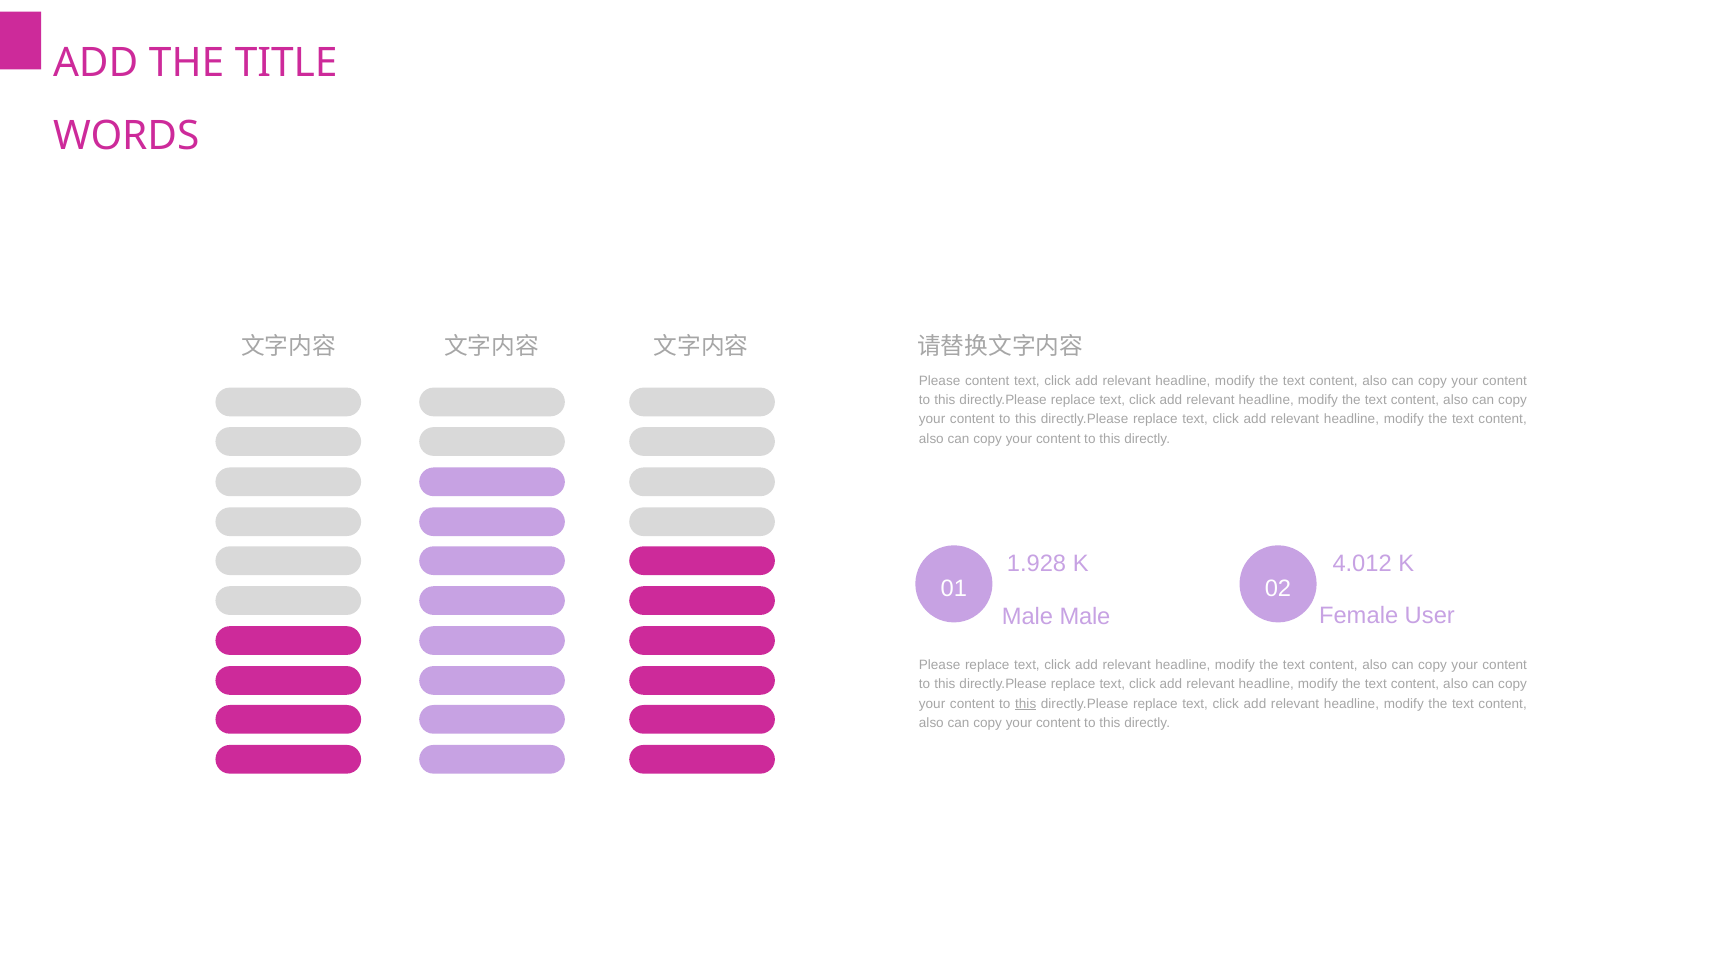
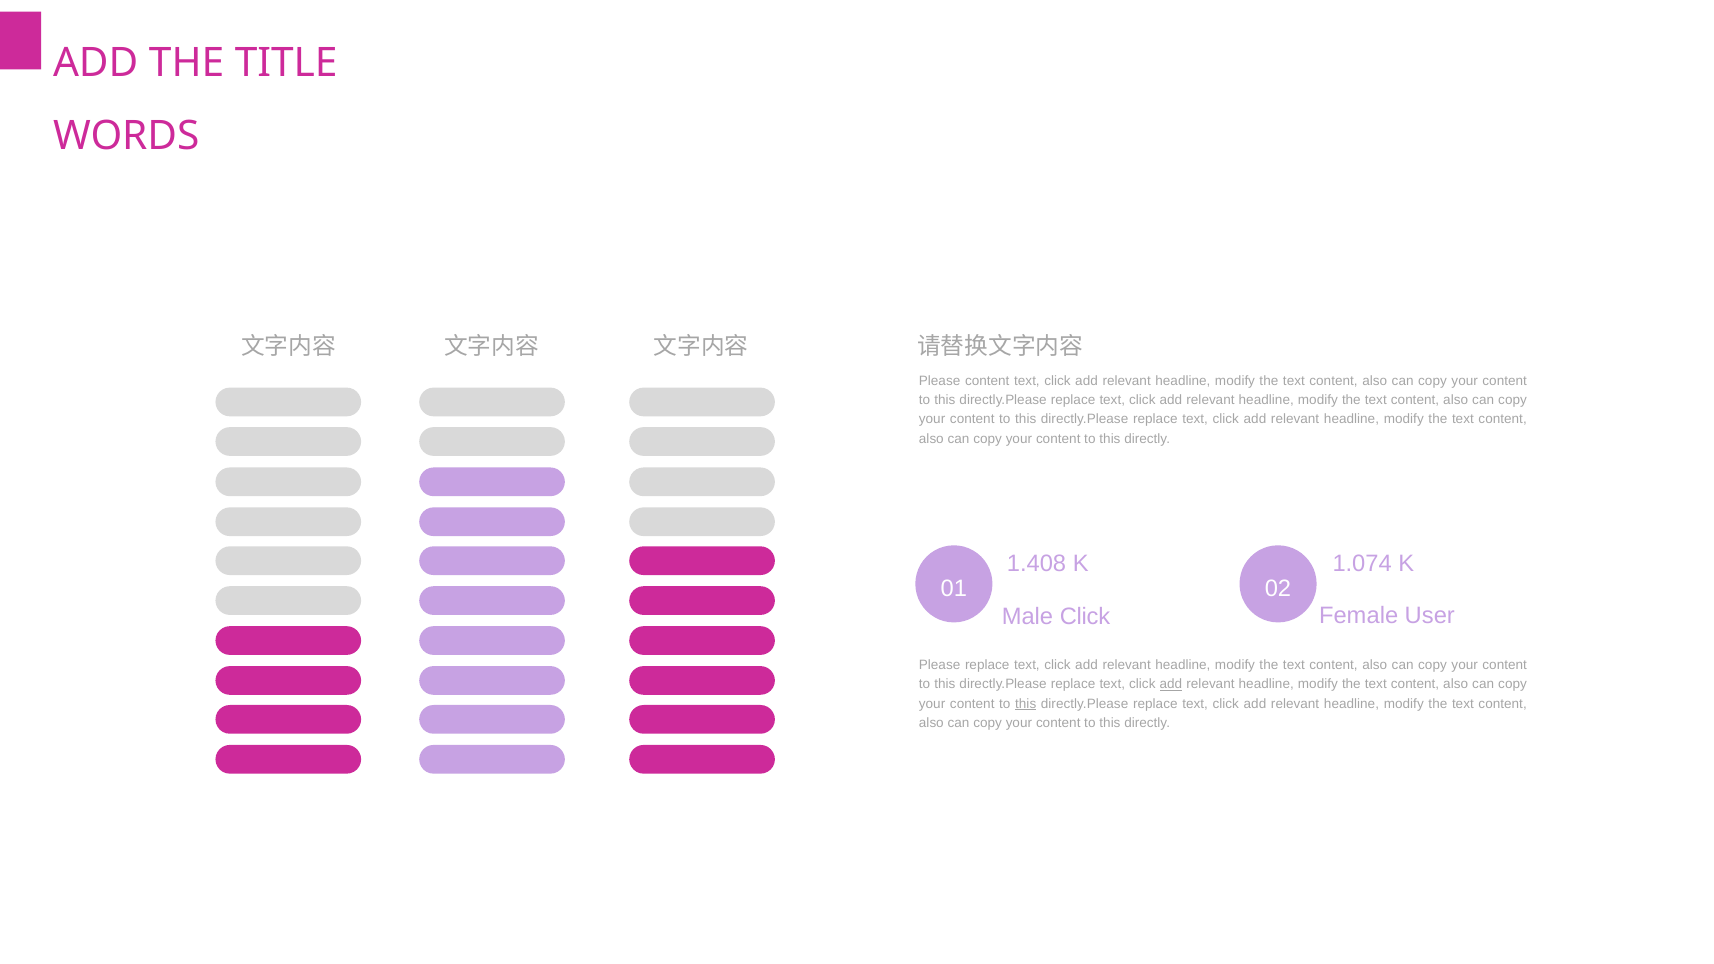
1.928: 1.928 -> 1.408
4.012: 4.012 -> 1.074
Male Male: Male -> Click
add at (1171, 684) underline: none -> present
